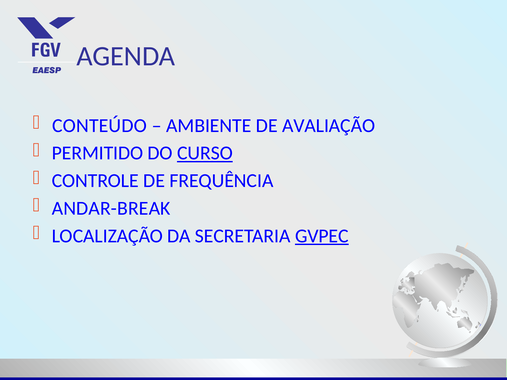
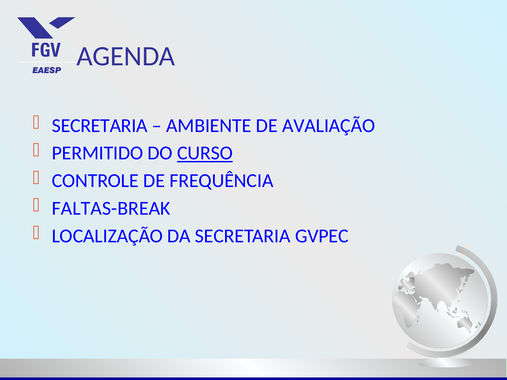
CONTEÚDO at (100, 126): CONTEÚDO -> SECRETARIA
ANDAR-BREAK: ANDAR-BREAK -> FALTAS-BREAK
GVPEC underline: present -> none
